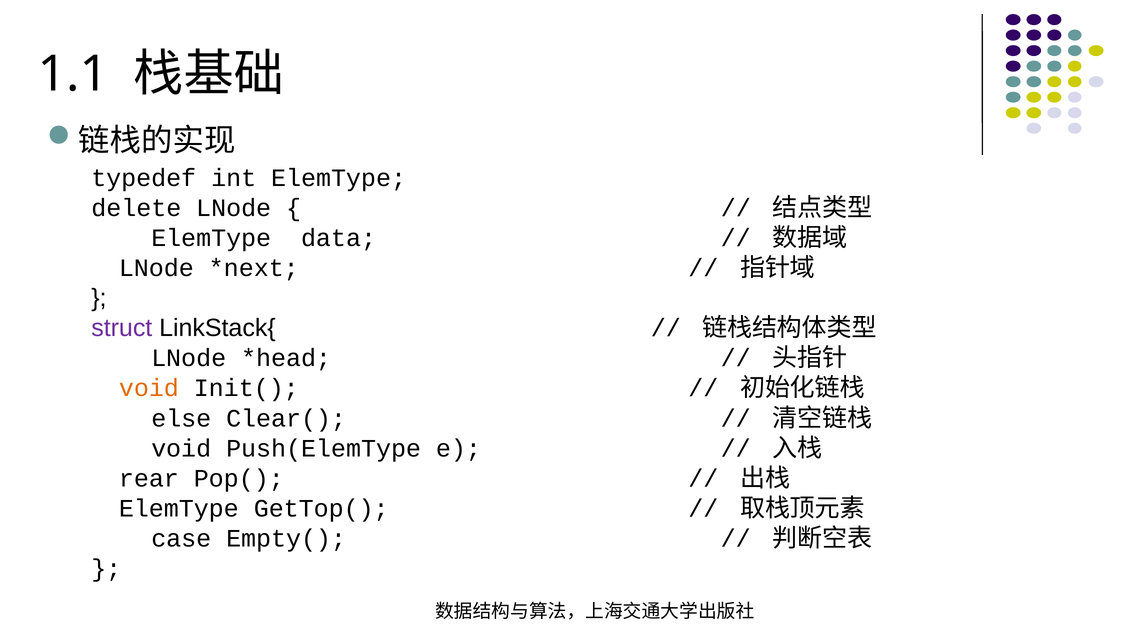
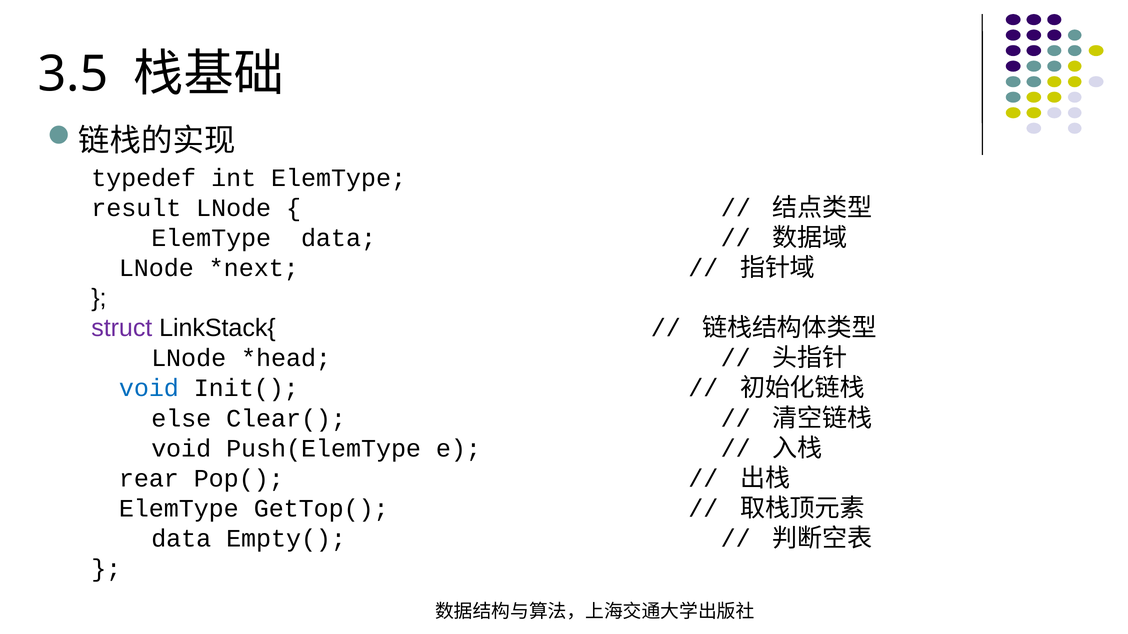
1.1: 1.1 -> 3.5
delete: delete -> result
void at (149, 389) colour: orange -> blue
case at (181, 539): case -> data
